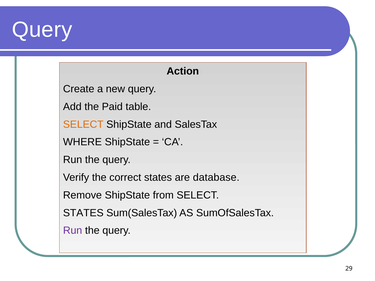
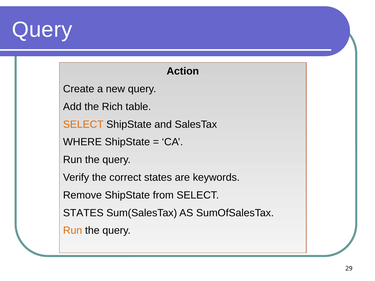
Paid: Paid -> Rich
database: database -> keywords
Run at (73, 231) colour: purple -> orange
